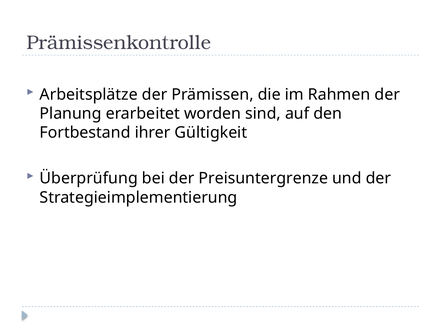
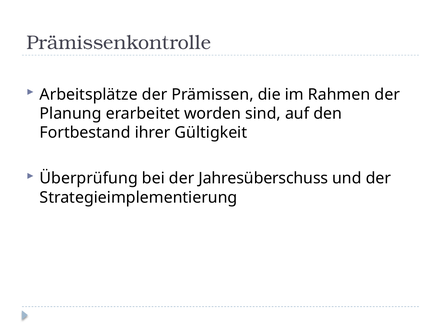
Preisuntergrenze: Preisuntergrenze -> Jahresüberschuss
